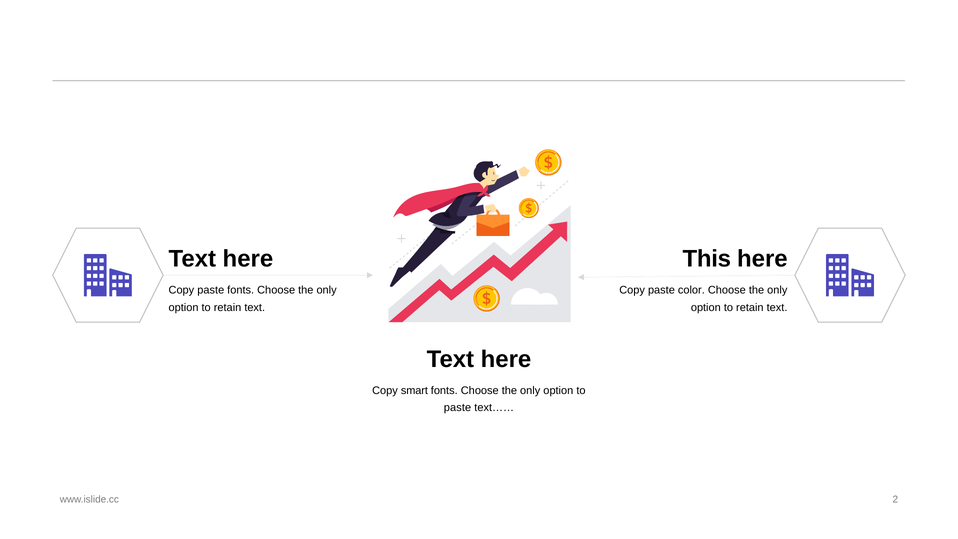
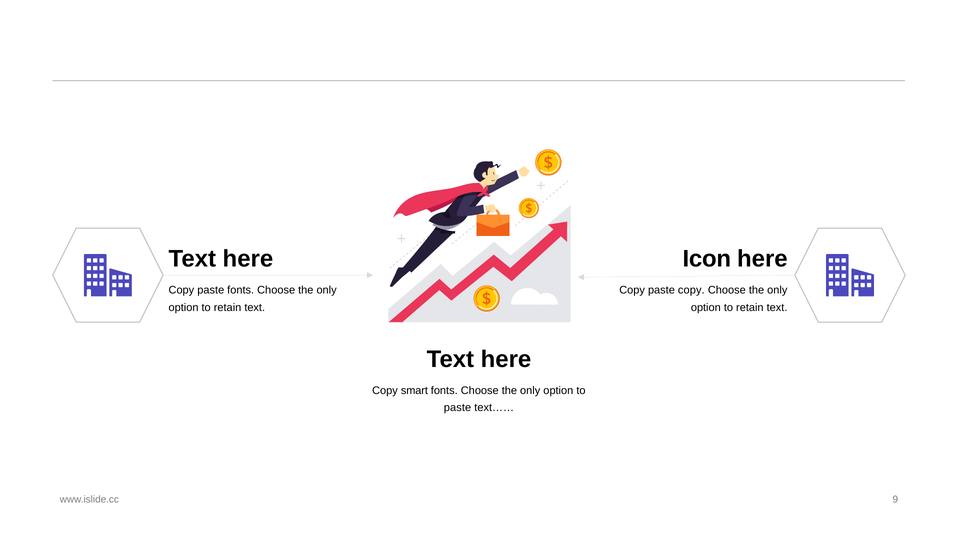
This: This -> Icon
paste color: color -> copy
2: 2 -> 9
